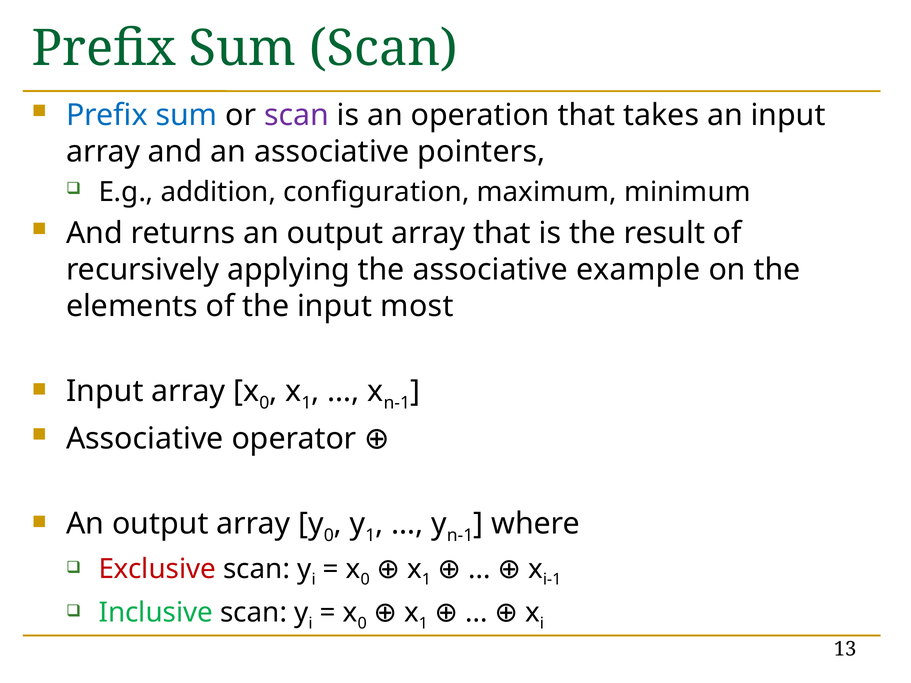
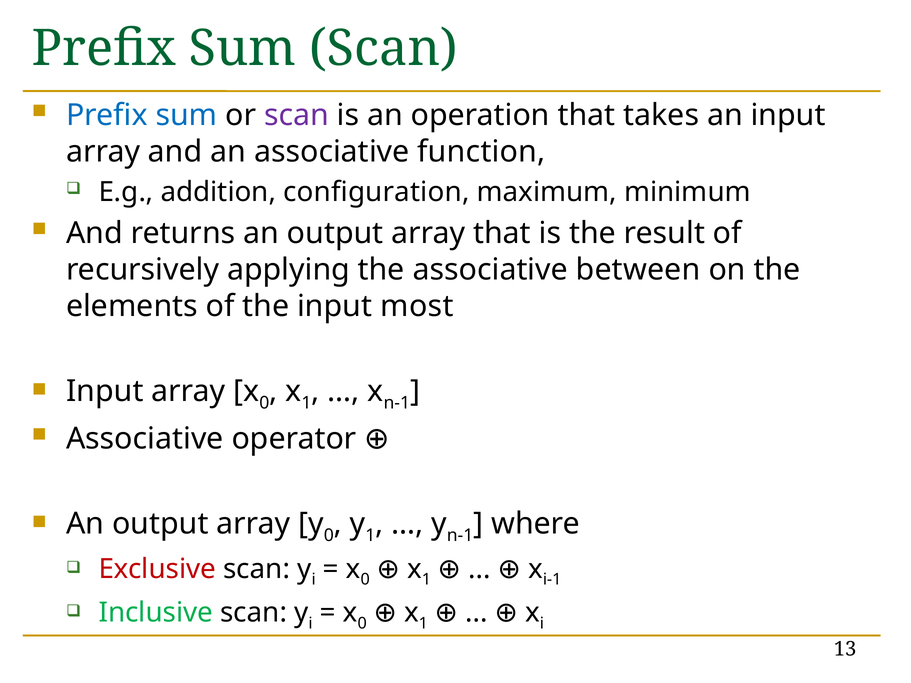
pointers: pointers -> function
example: example -> between
